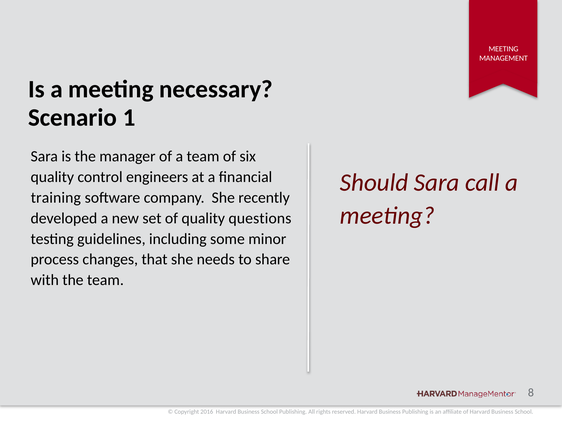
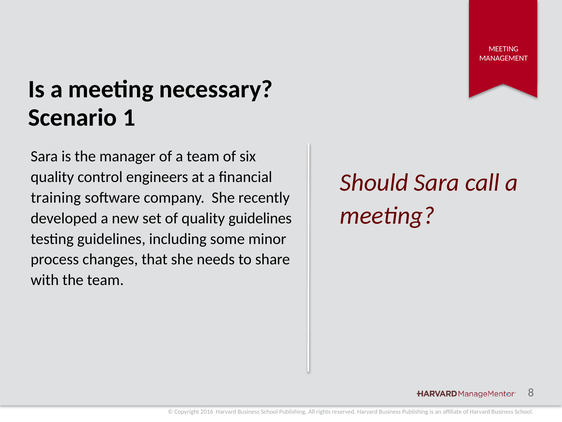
quality questions: questions -> guidelines
